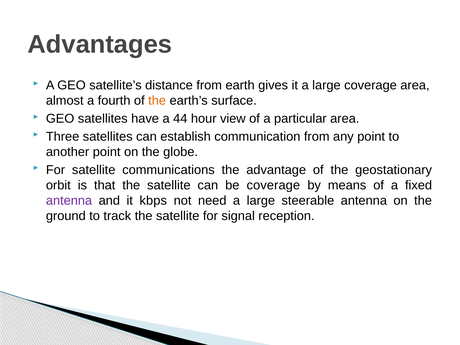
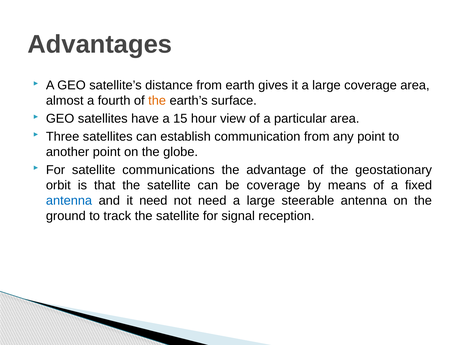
44: 44 -> 15
antenna at (69, 201) colour: purple -> blue
it kbps: kbps -> need
